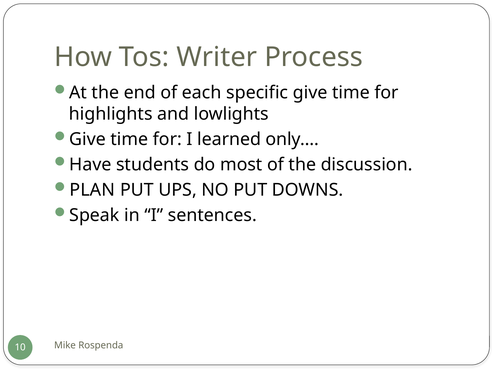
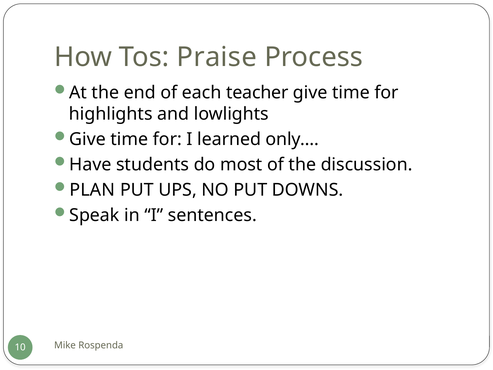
Writer: Writer -> Praise
specific: specific -> teacher
